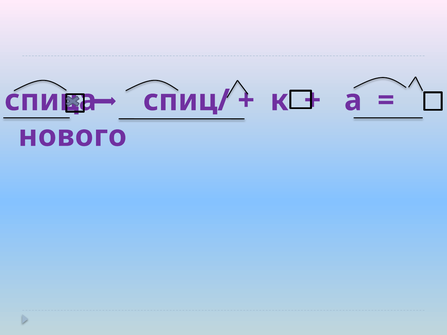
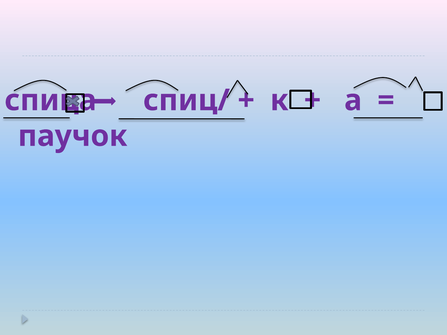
нового: нового -> паучок
